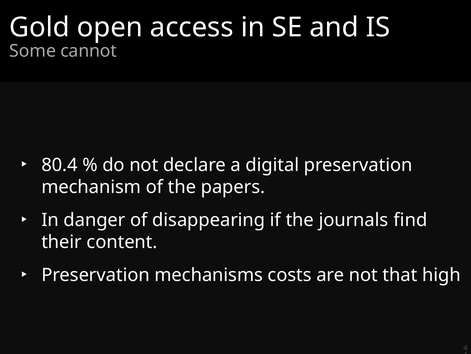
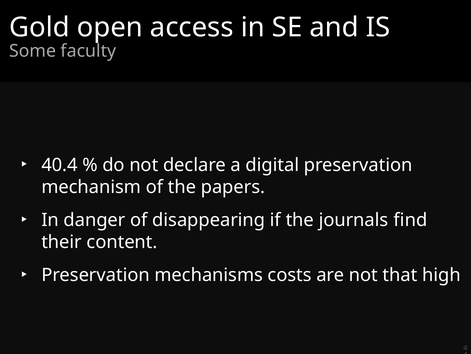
cannot: cannot -> faculty
80.4: 80.4 -> 40.4
